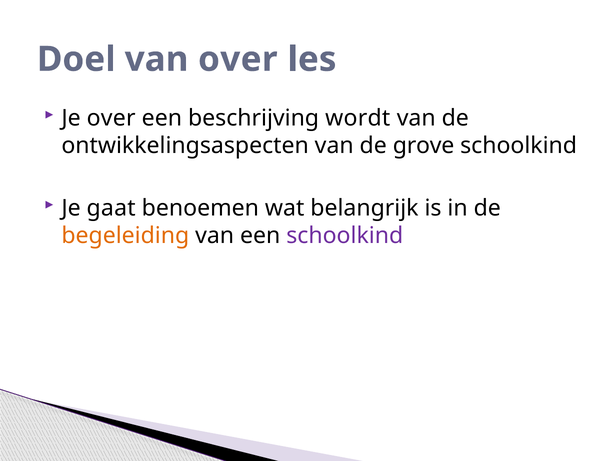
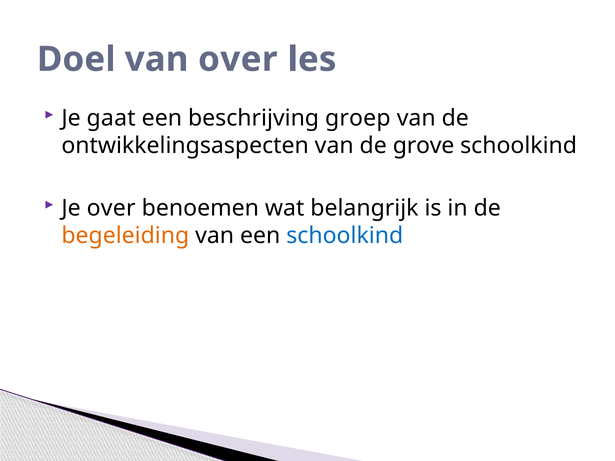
Je over: over -> gaat
wordt: wordt -> groep
Je gaat: gaat -> over
schoolkind at (345, 236) colour: purple -> blue
